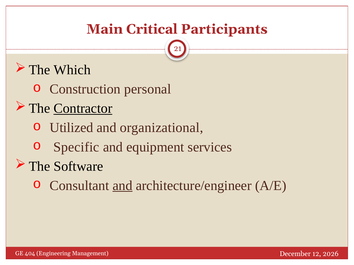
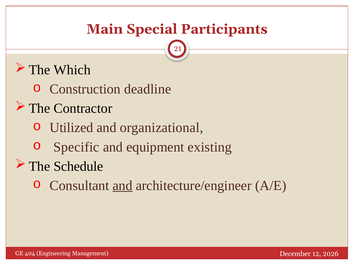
Critical: Critical -> Special
personal: personal -> deadline
Contractor underline: present -> none
services: services -> existing
Software: Software -> Schedule
